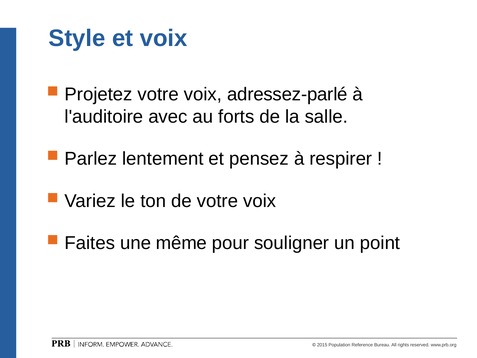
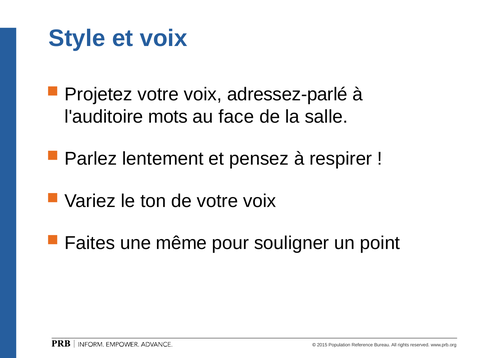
avec: avec -> mots
forts: forts -> face
